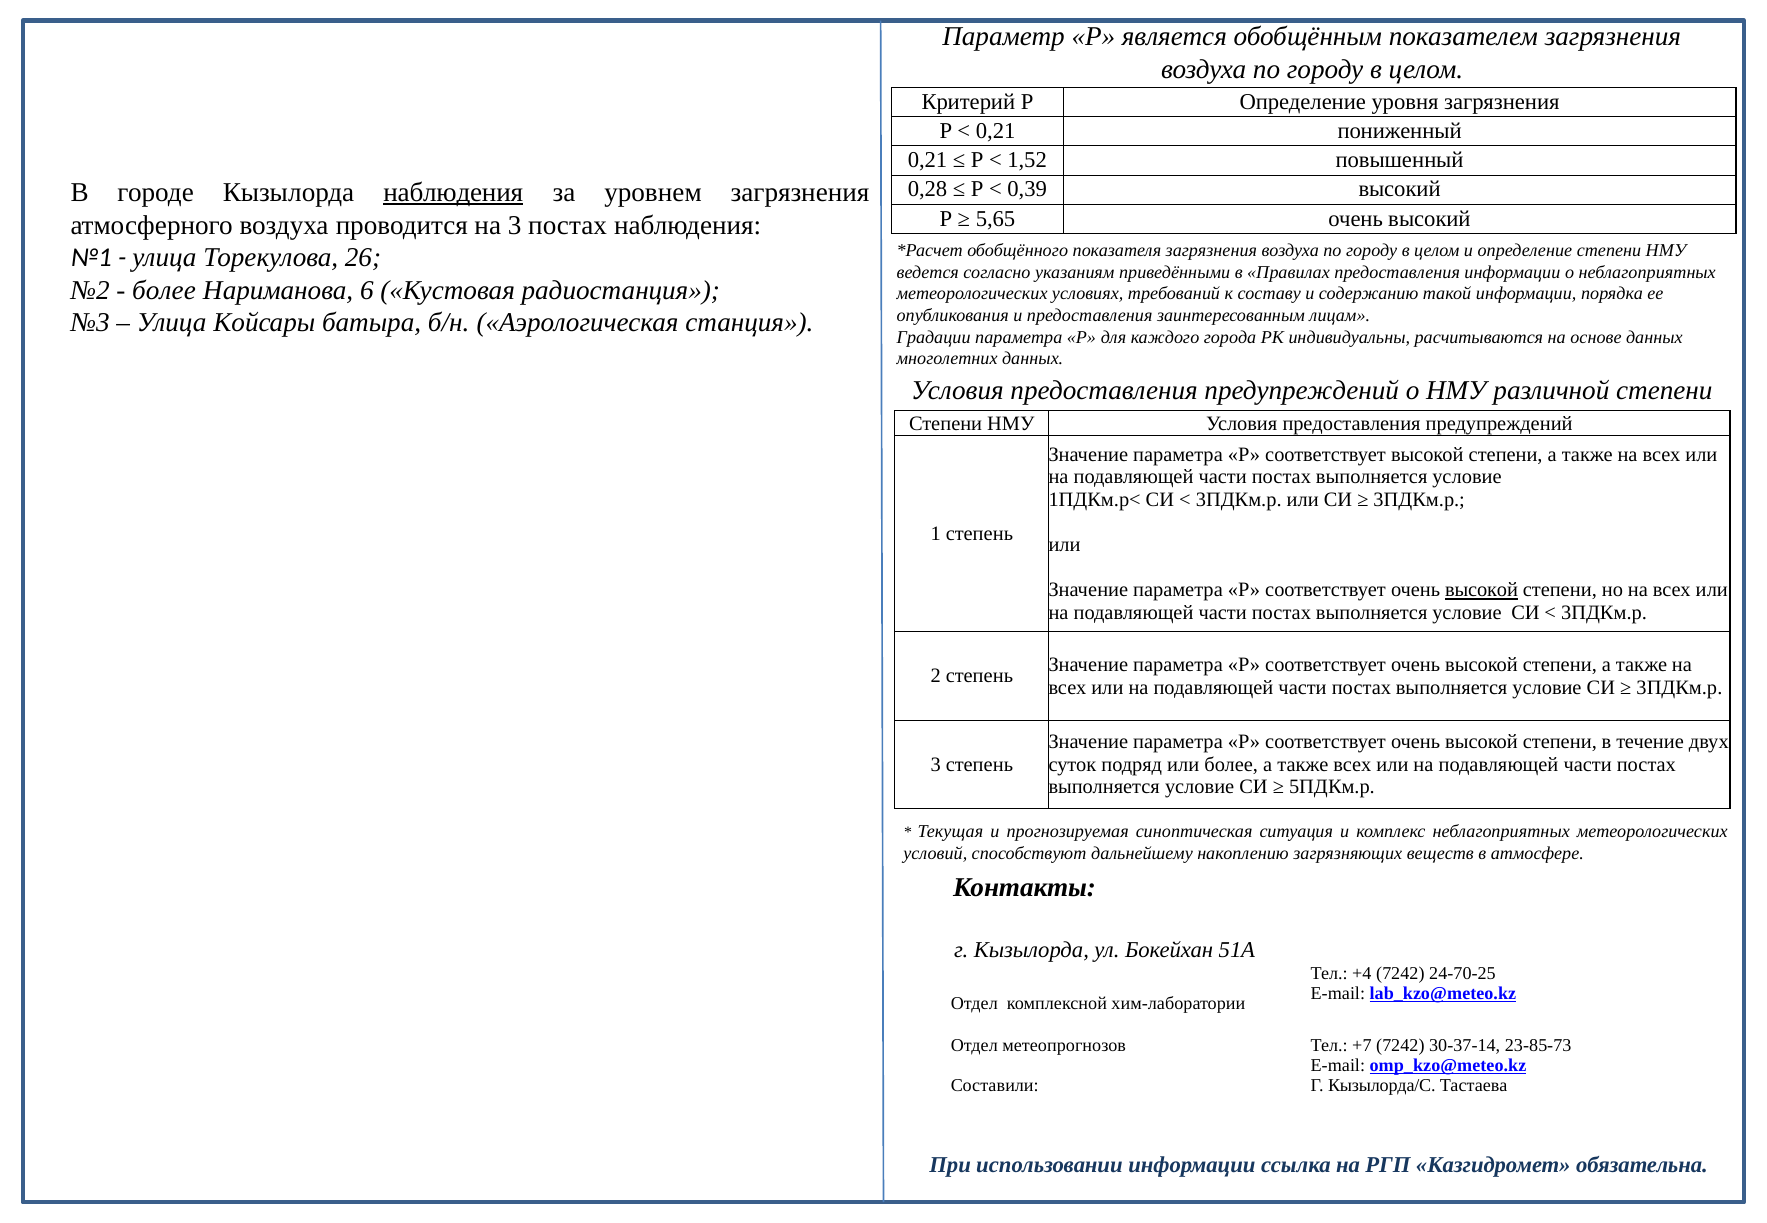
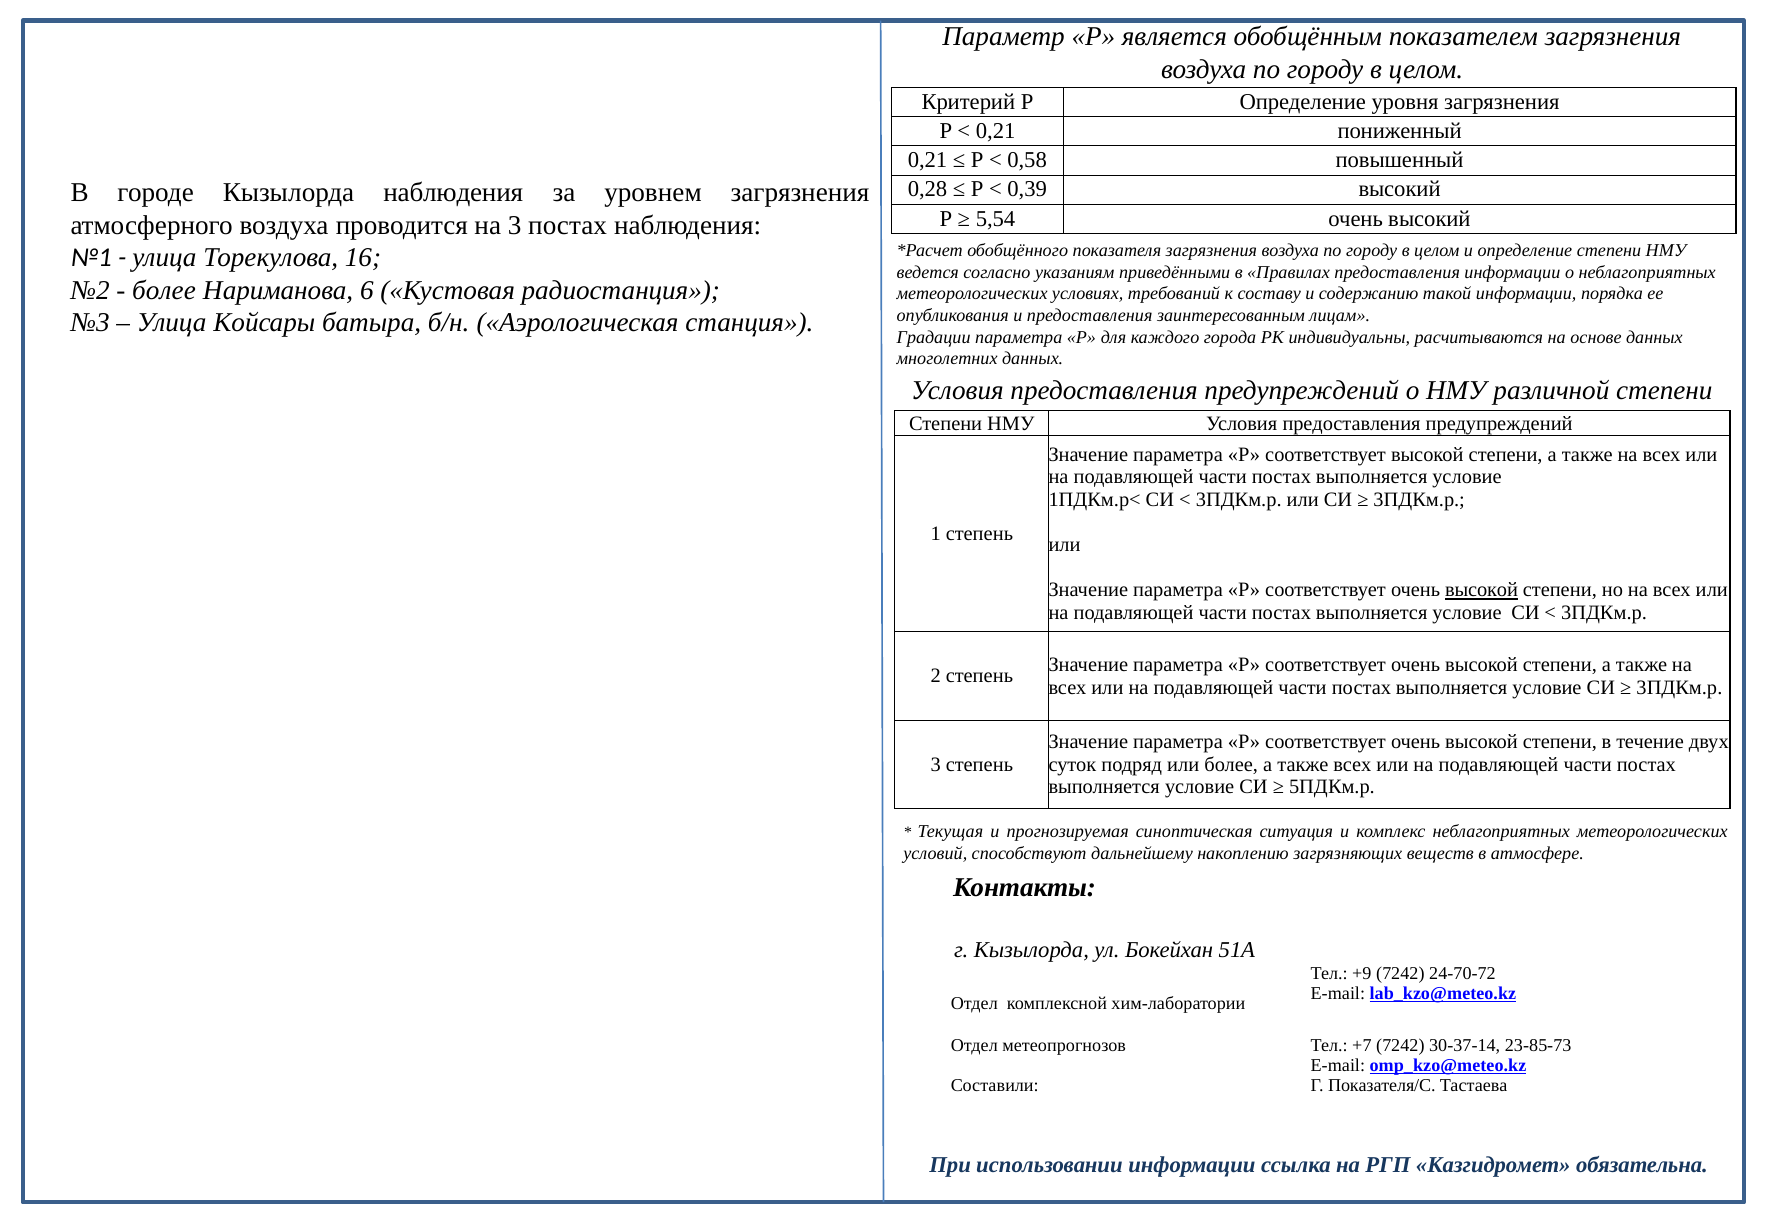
1,52: 1,52 -> 0,58
наблюдения at (453, 193) underline: present -> none
5,65: 5,65 -> 5,54
26: 26 -> 16
+4: +4 -> +9
24-70-25: 24-70-25 -> 24-70-72
Кызылорда/С: Кызылорда/С -> Показателя/С
